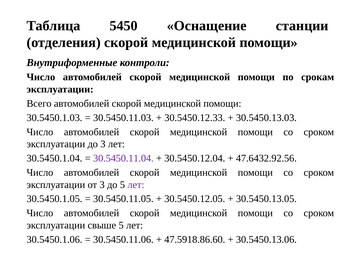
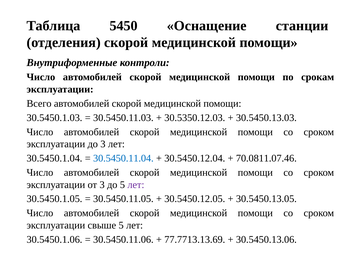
30.5450.12.33: 30.5450.12.33 -> 30.5350.12.03
30.5450.11.04 colour: purple -> blue
47.6432.92.56: 47.6432.92.56 -> 70.0811.07.46
47.5918.86.60: 47.5918.86.60 -> 77.7713.13.69
